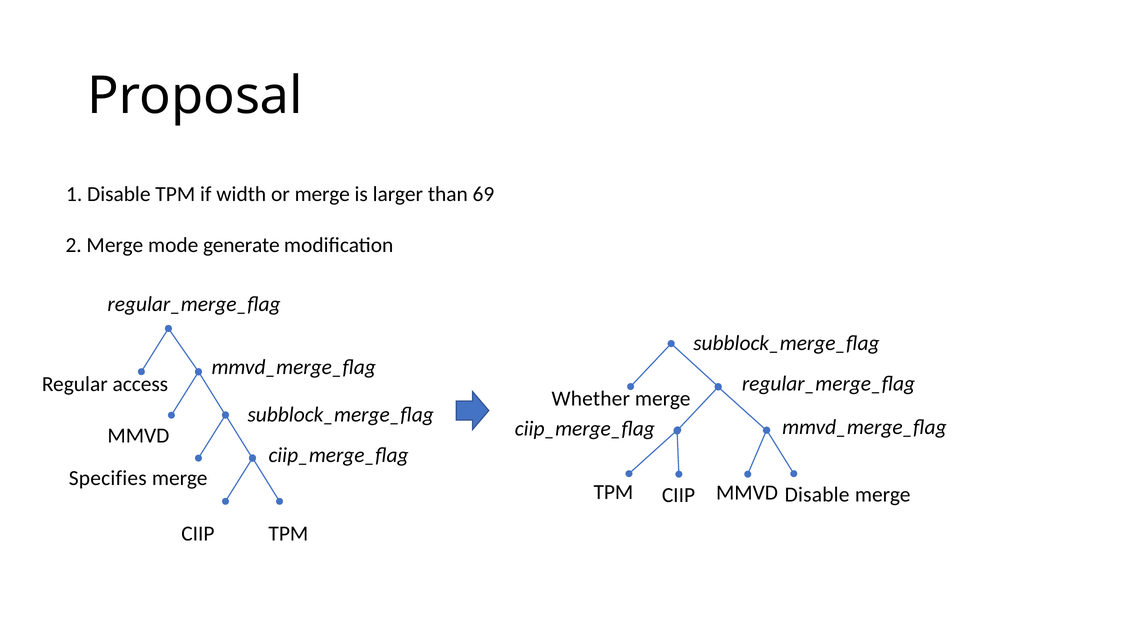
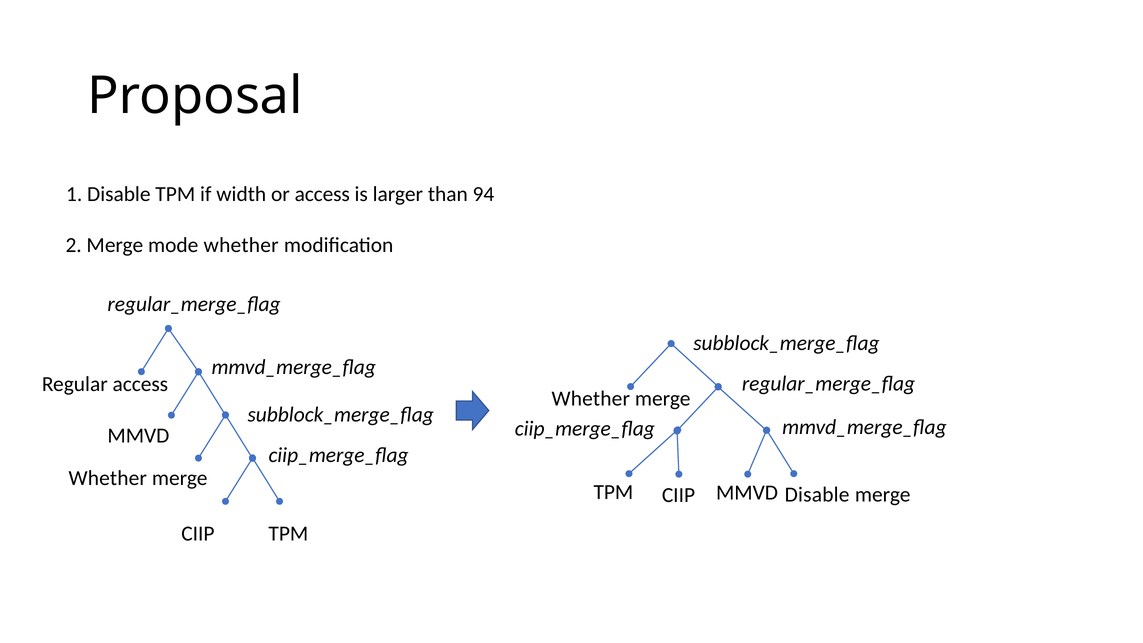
or merge: merge -> access
69: 69 -> 94
mode generate: generate -> whether
Specifies at (108, 478): Specifies -> Whether
